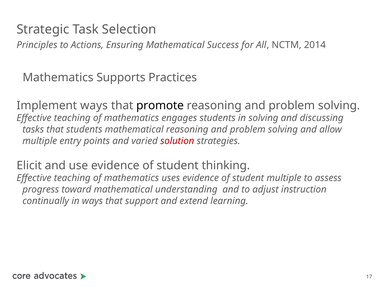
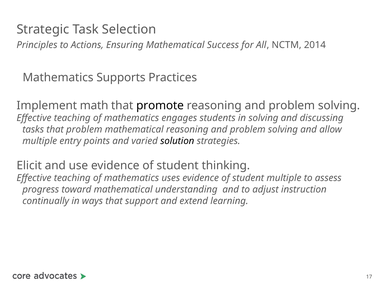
Implement ways: ways -> math
that students: students -> problem
solution colour: red -> black
